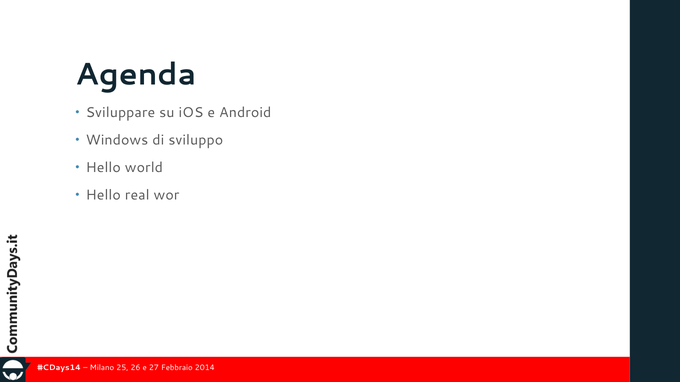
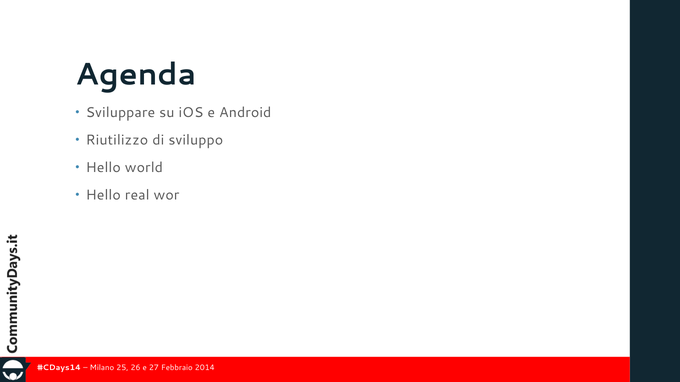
Windows: Windows -> Riutilizzo
